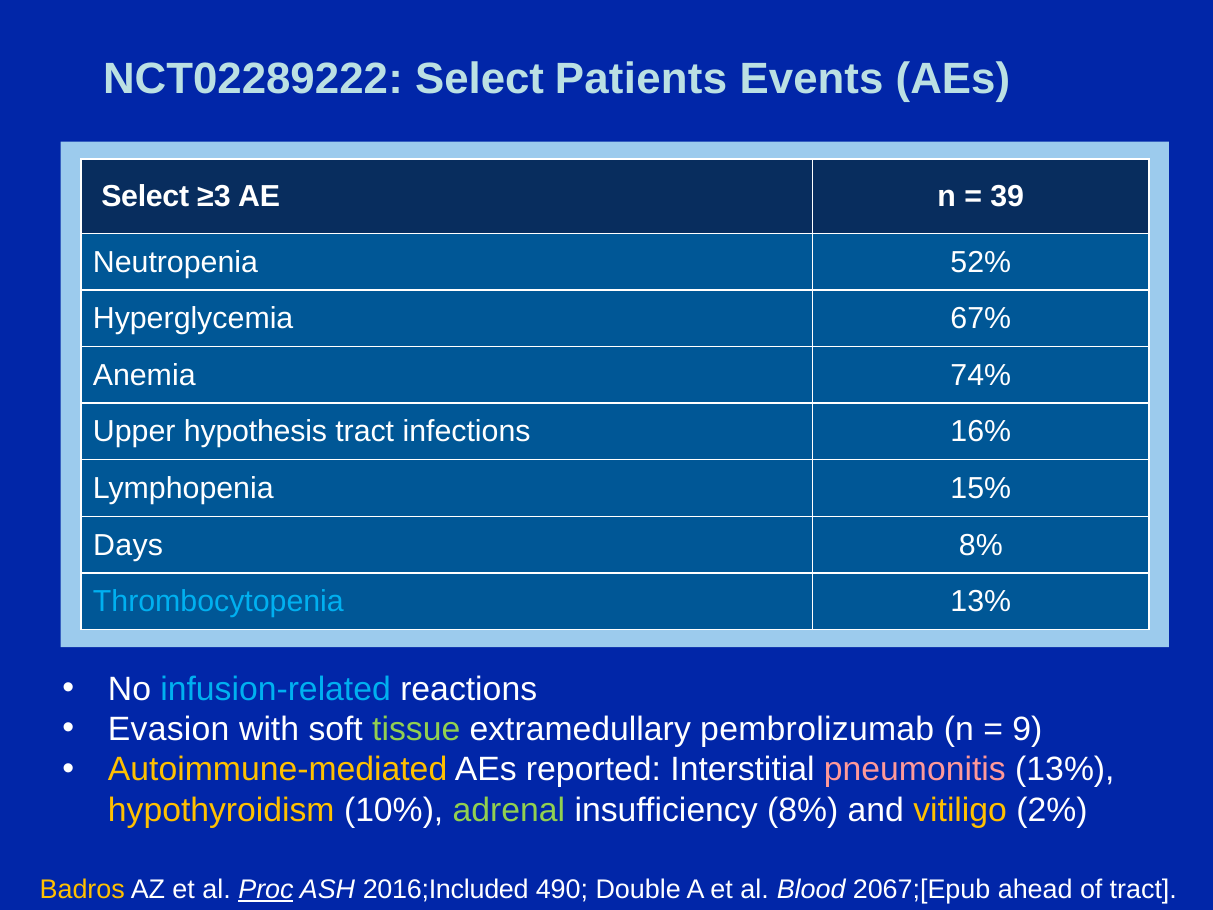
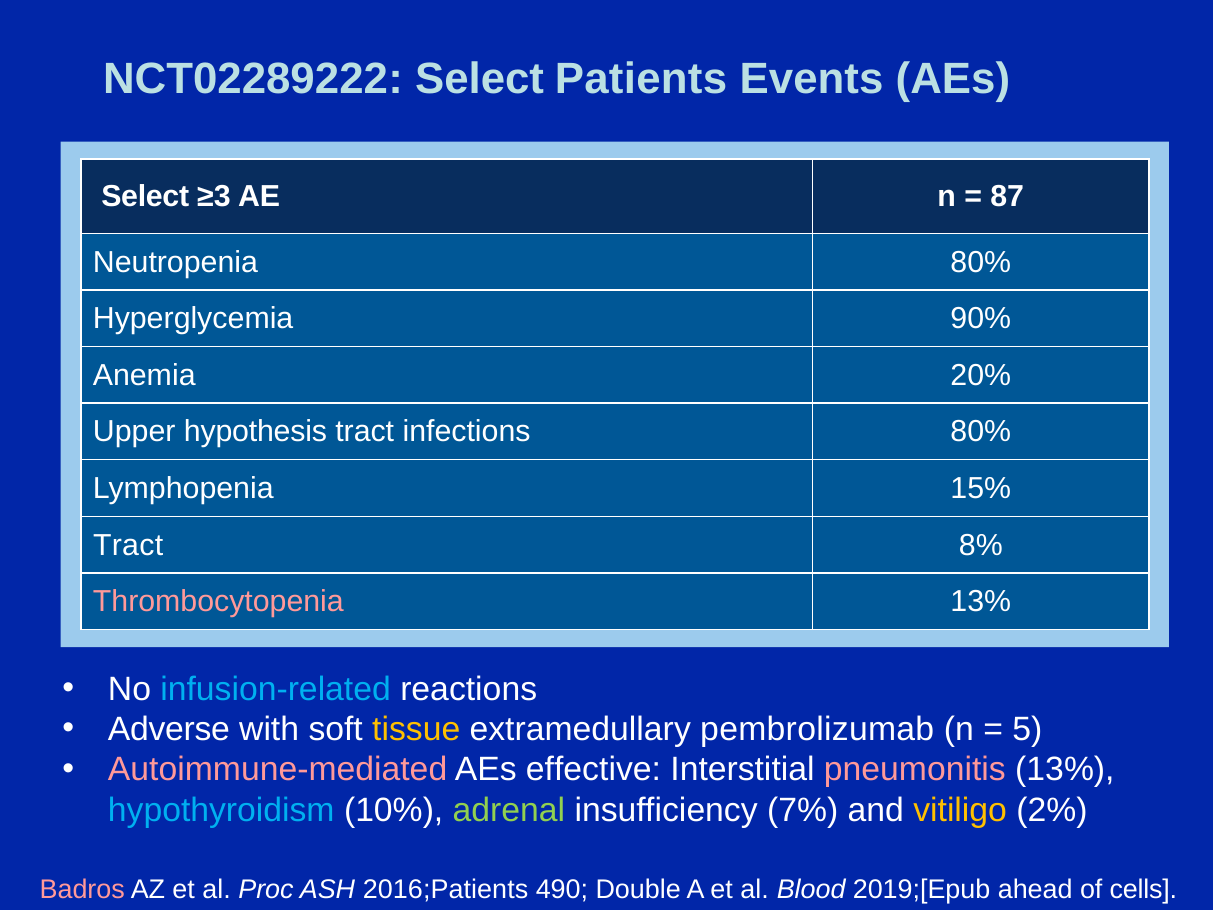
39: 39 -> 87
Neutropenia 52%: 52% -> 80%
67%: 67% -> 90%
74%: 74% -> 20%
infections 16%: 16% -> 80%
Days at (128, 545): Days -> Tract
Thrombocytopenia colour: light blue -> pink
Evasion: Evasion -> Adverse
tissue colour: light green -> yellow
9: 9 -> 5
Autoimmune-mediated colour: yellow -> pink
reported: reported -> effective
hypothyroidism colour: yellow -> light blue
insufficiency 8%: 8% -> 7%
Badros colour: yellow -> pink
Proc underline: present -> none
2016;Included: 2016;Included -> 2016;Patients
2067;[Epub: 2067;[Epub -> 2019;[Epub
of tract: tract -> cells
